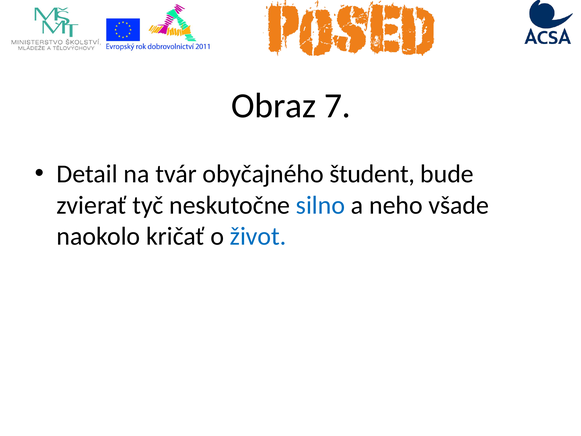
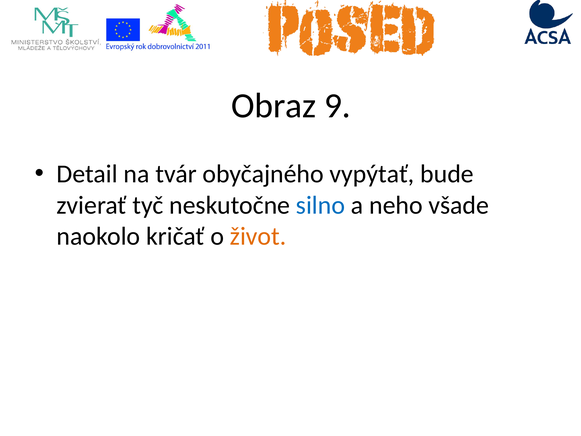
7: 7 -> 9
študent: študent -> vypýtať
život colour: blue -> orange
